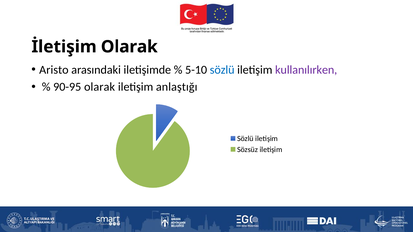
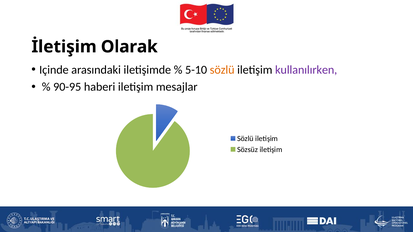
Aristo: Aristo -> Içinde
sözlü at (222, 70) colour: blue -> orange
90-95 olarak: olarak -> haberi
anlaştığı: anlaştığı -> mesajlar
